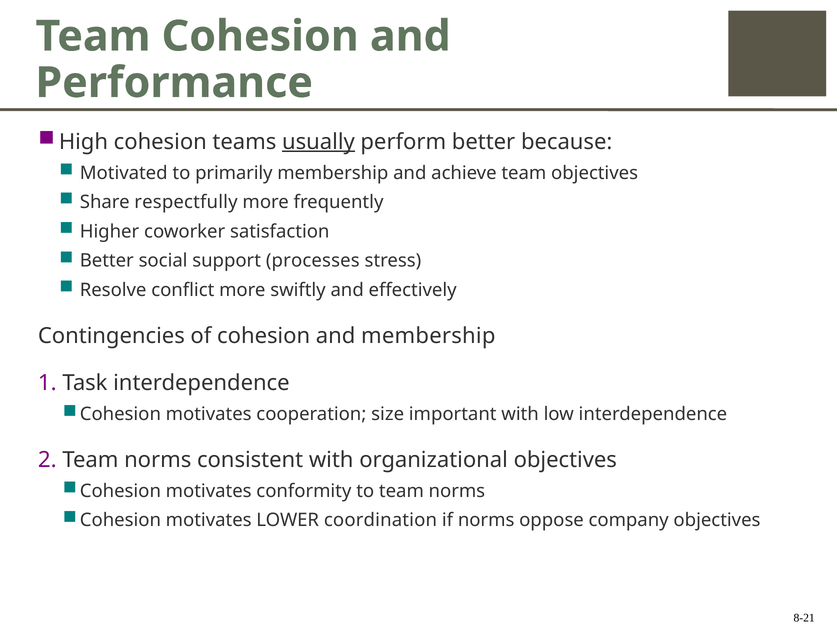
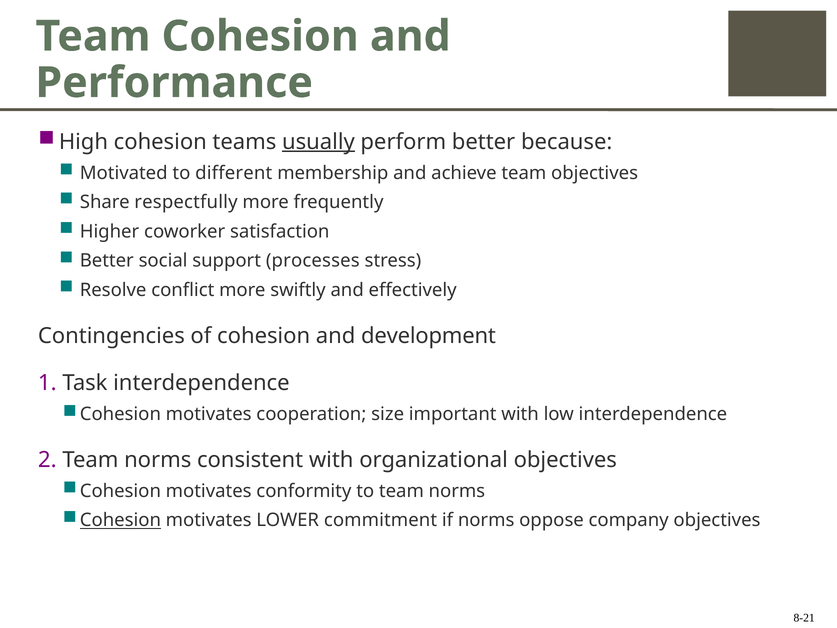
primarily: primarily -> different
and membership: membership -> development
Cohesion at (120, 520) underline: none -> present
coordination: coordination -> commitment
